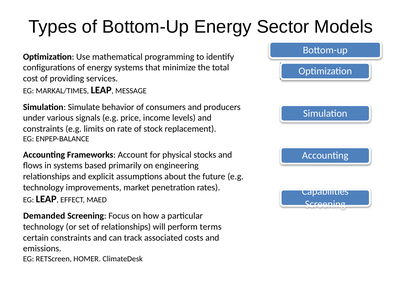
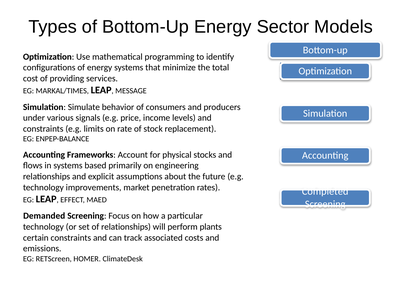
Capabilities: Capabilities -> Completed
terms: terms -> plants
